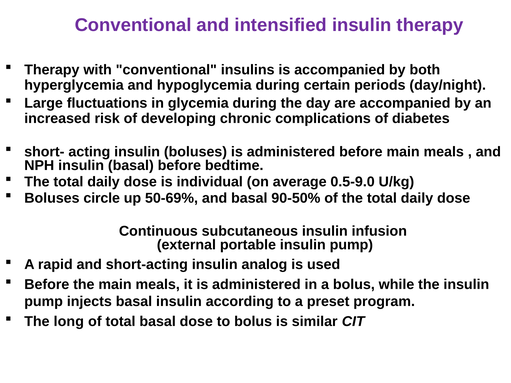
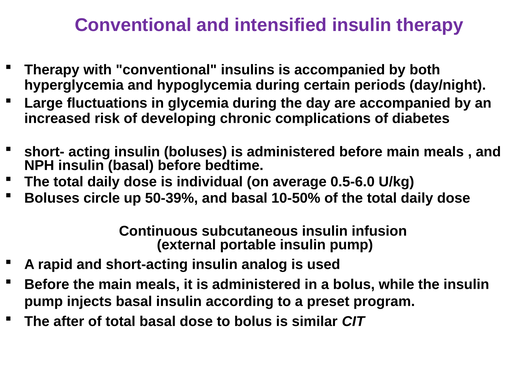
0.5-9.0: 0.5-9.0 -> 0.5-6.0
50-69%: 50-69% -> 50-39%
90-50%: 90-50% -> 10-50%
long: long -> after
